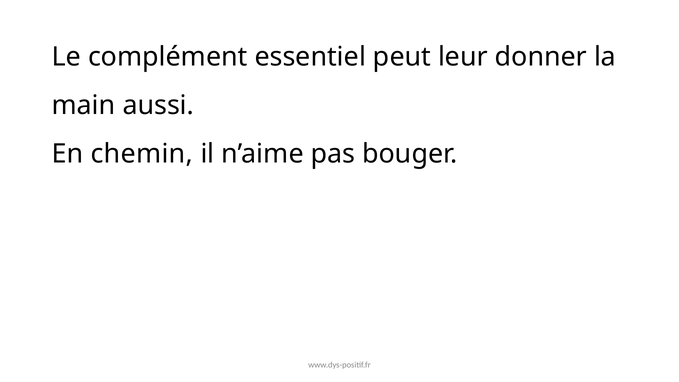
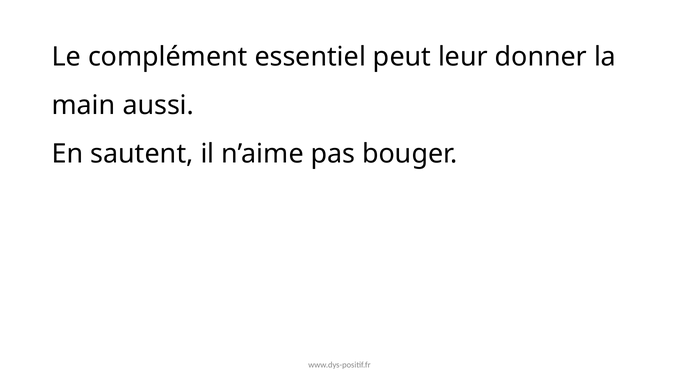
chemin: chemin -> sautent
